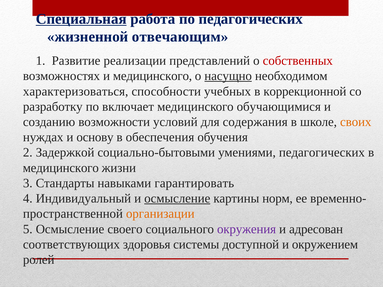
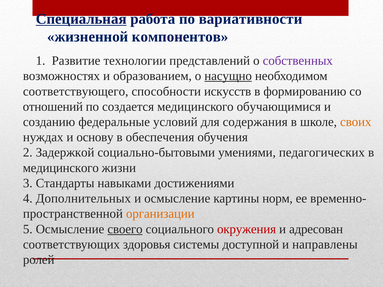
по педагогических: педагогических -> вариативности
отвечающим: отвечающим -> компонентов
реализации: реализации -> технологии
собственных colour: red -> purple
и медицинского: медицинского -> образованием
характеризоваться: характеризоваться -> соответствующего
учебных: учебных -> искусств
коррекционной: коррекционной -> формированию
разработку: разработку -> отношений
включает: включает -> создается
возможности: возможности -> федеральные
гарантировать: гарантировать -> достижениями
Индивидуальный: Индивидуальный -> Дополнительных
осмысление at (177, 199) underline: present -> none
своего underline: none -> present
окружения colour: purple -> red
окружением: окружением -> направлены
